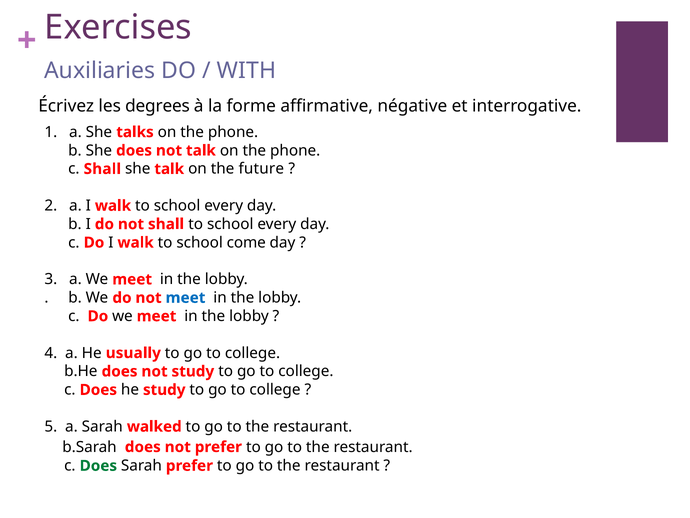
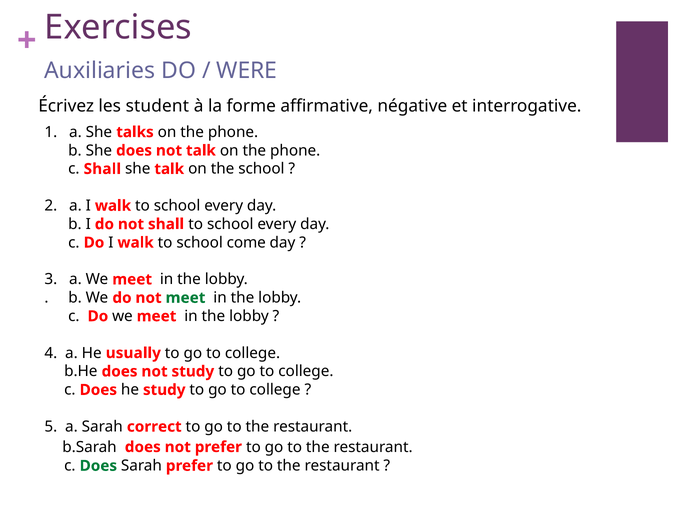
WITH: WITH -> WERE
degrees: degrees -> student
the future: future -> school
meet at (185, 298) colour: blue -> green
walked: walked -> correct
